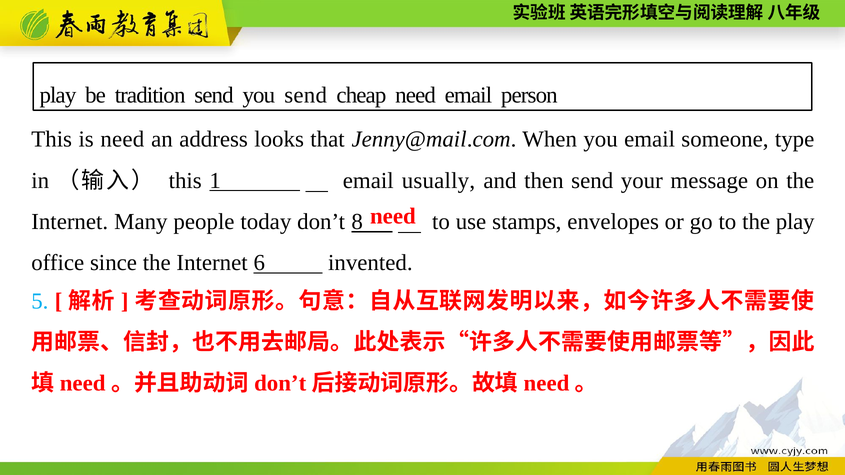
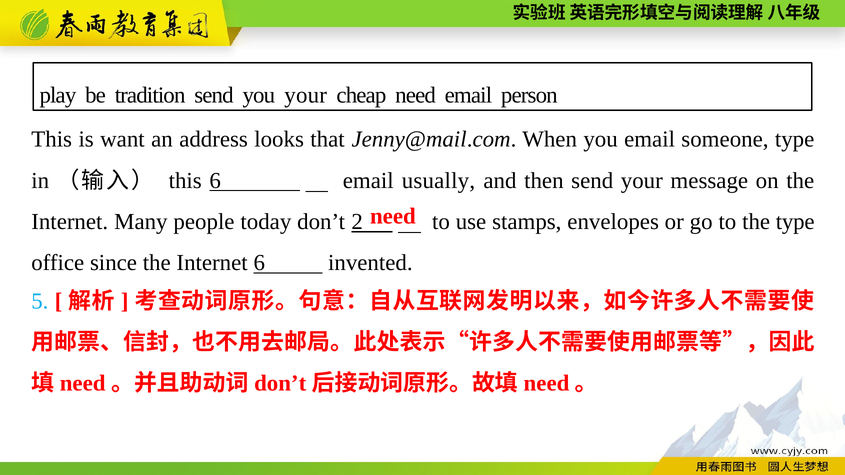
you send: send -> your
is need: need -> want
this 1: 1 -> 6
8: 8 -> 2
the play: play -> type
